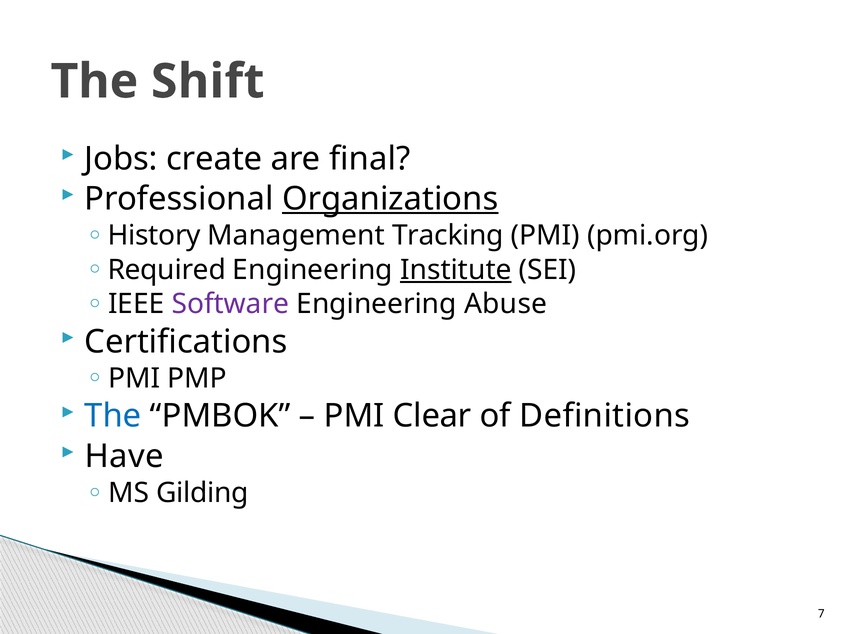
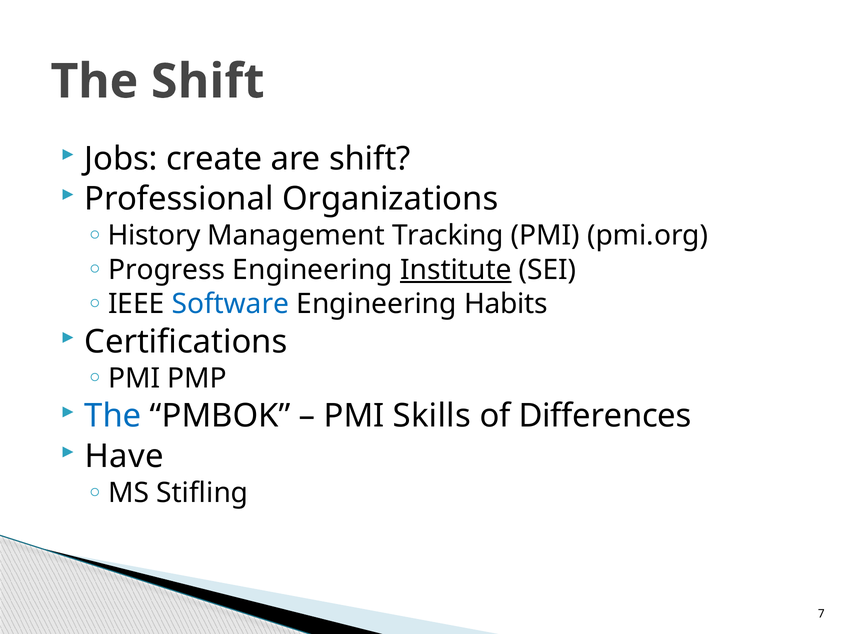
are final: final -> shift
Organizations underline: present -> none
Required: Required -> Progress
Software colour: purple -> blue
Abuse: Abuse -> Habits
Clear: Clear -> Skills
Definitions: Definitions -> Differences
Gilding: Gilding -> Stifling
